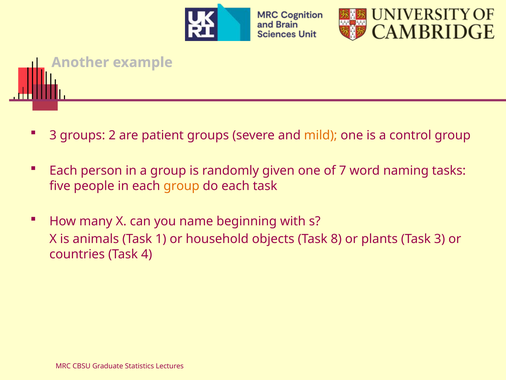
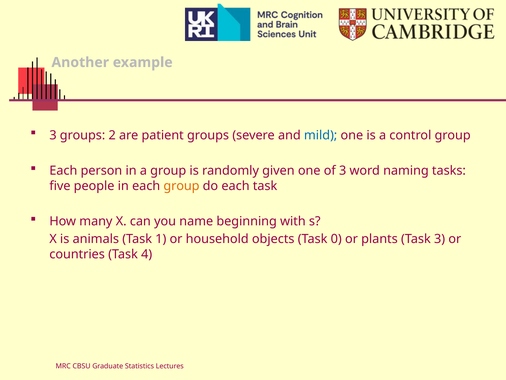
mild colour: orange -> blue
of 7: 7 -> 3
8: 8 -> 0
